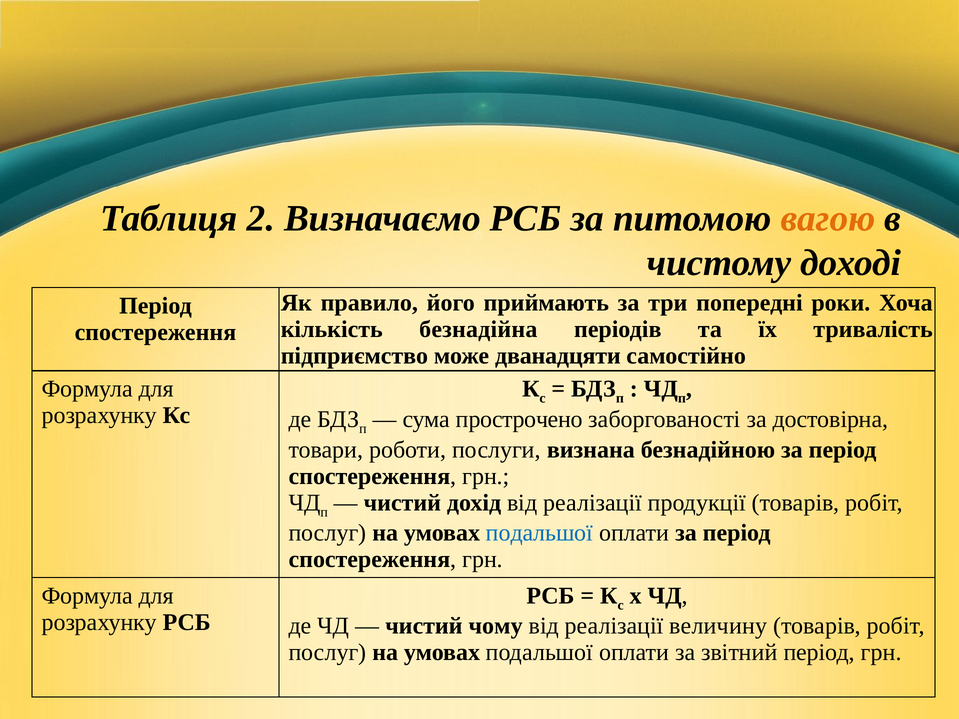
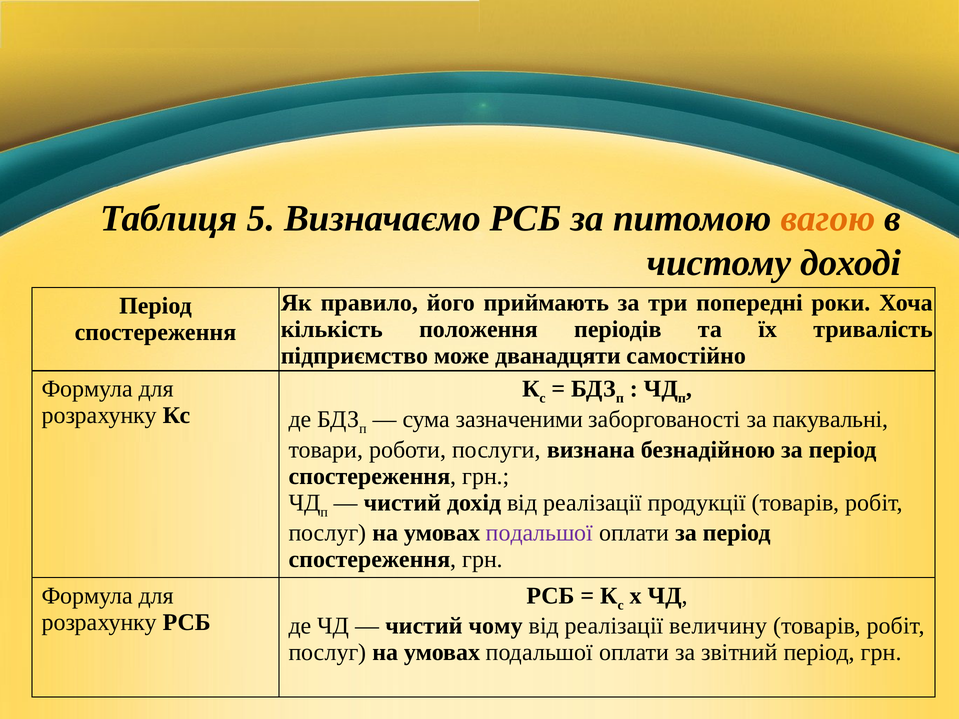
2: 2 -> 5
безнадійна: безнадійна -> положення
прострочено: прострочено -> зазначеними
достовірна: достовірна -> пакувальні
подальшої at (540, 533) colour: blue -> purple
